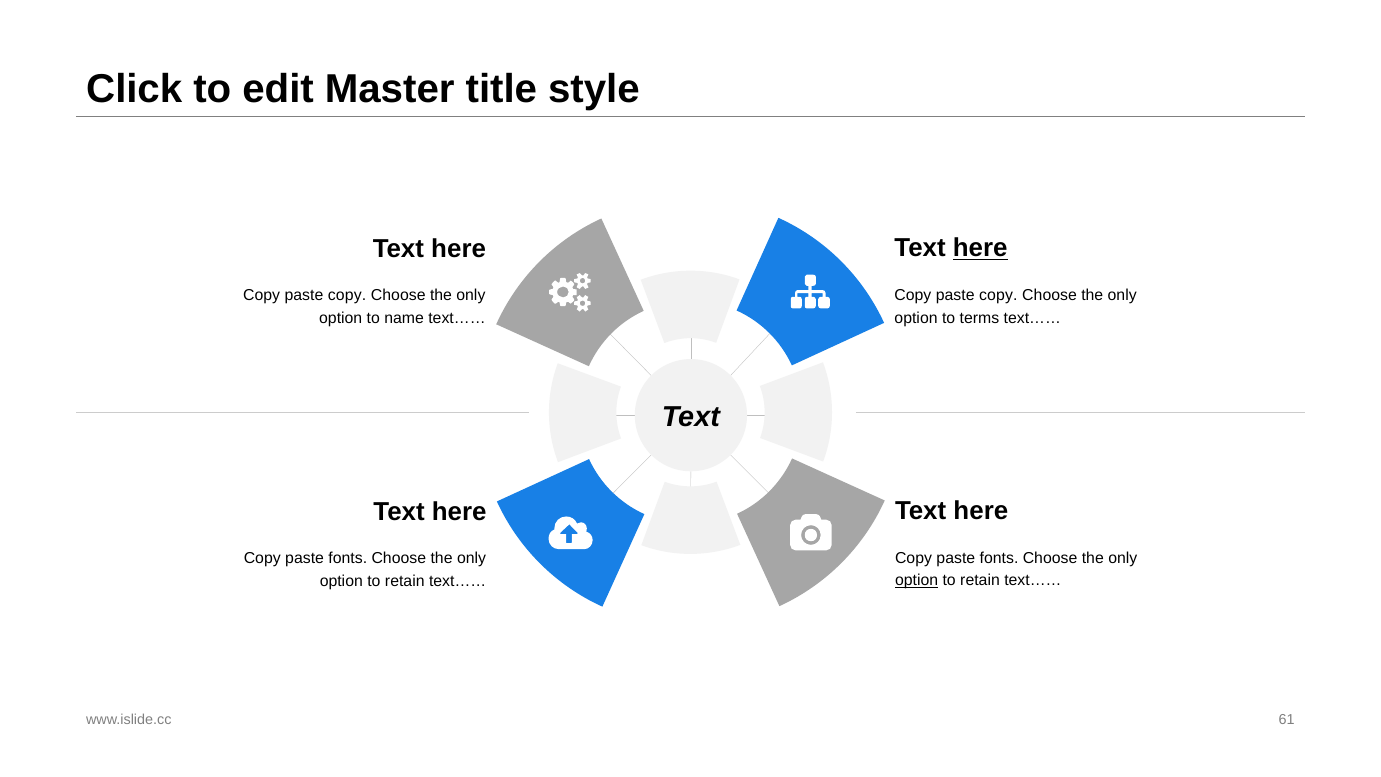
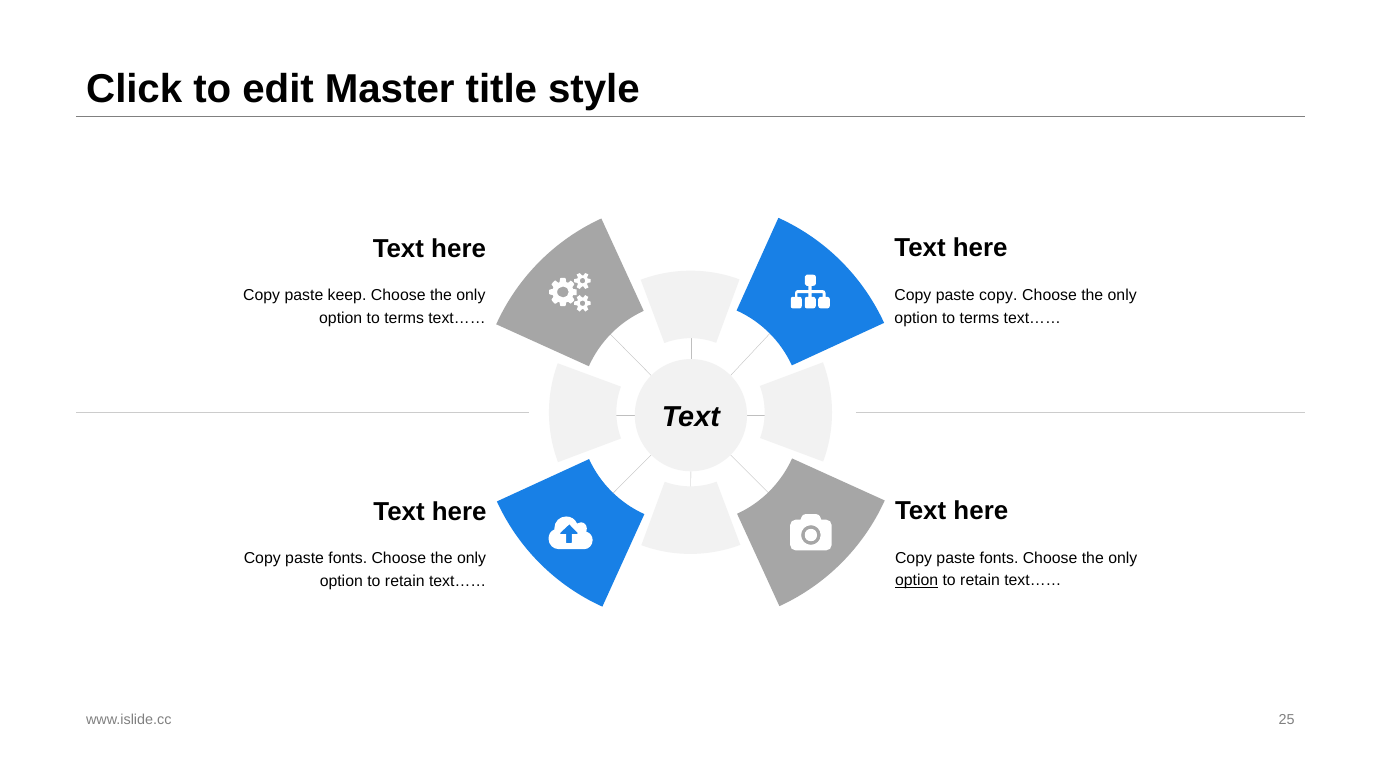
here at (980, 248) underline: present -> none
copy at (347, 296): copy -> keep
name at (404, 318): name -> terms
61: 61 -> 25
